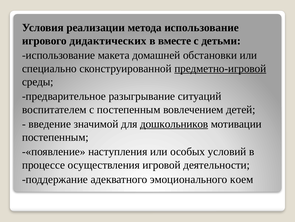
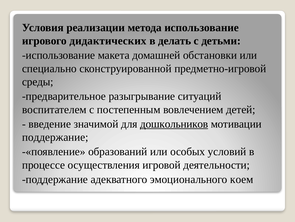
вместе: вместе -> делать
предметно-игровой underline: present -> none
постепенным at (55, 137): постепенным -> поддержание
наступления: наступления -> образований
